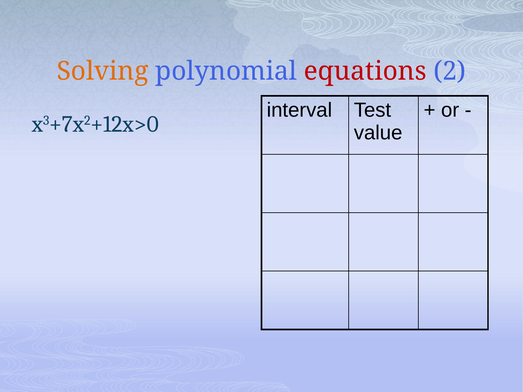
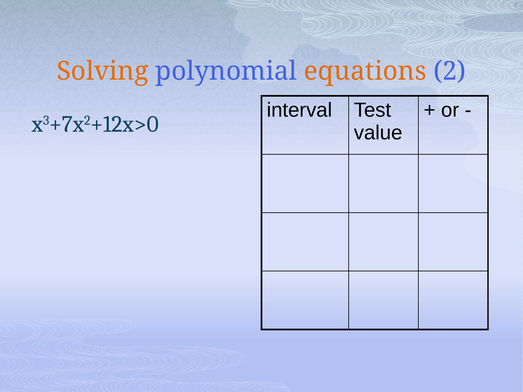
equations colour: red -> orange
